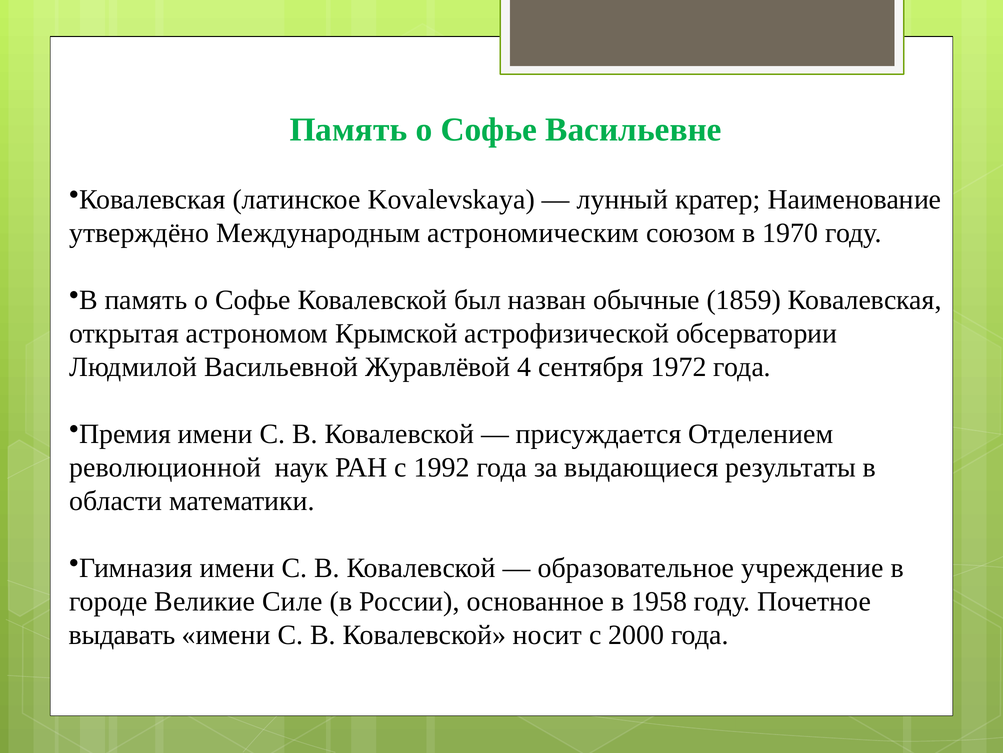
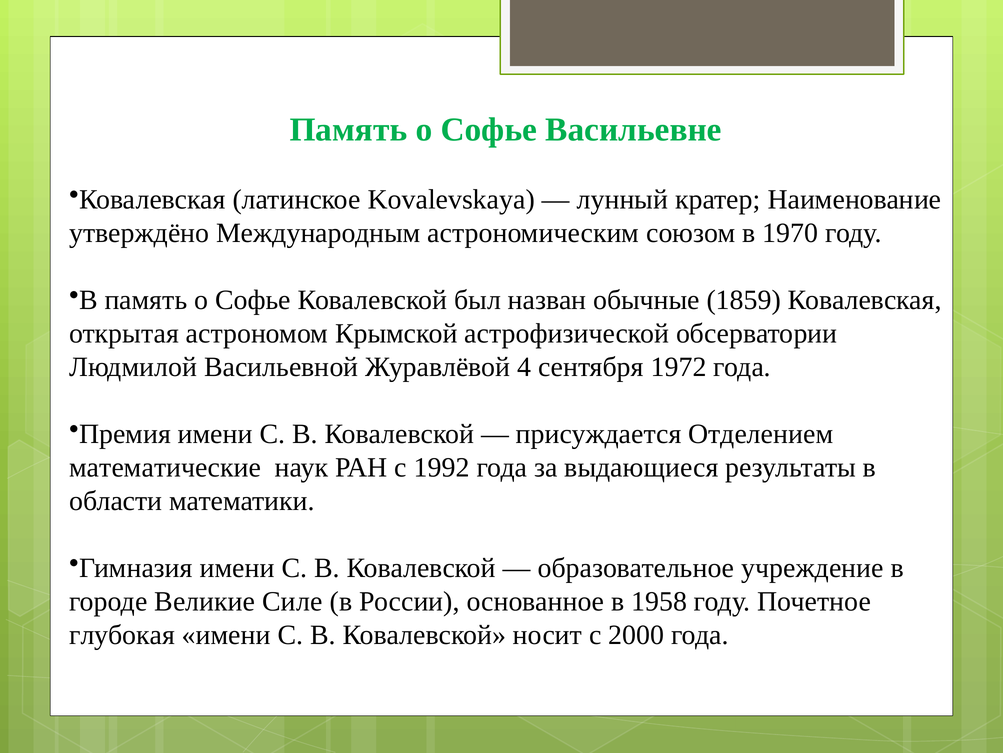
революционной: революционной -> математические
выдавать: выдавать -> глубокая
